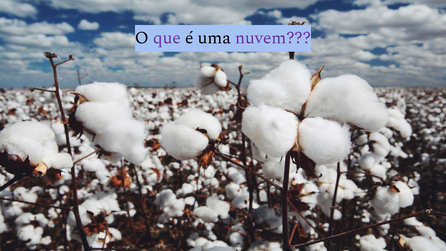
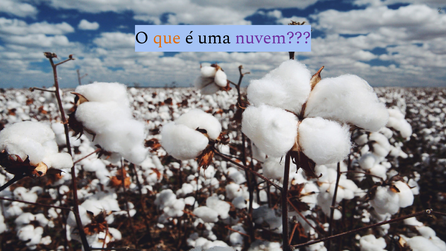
que colour: purple -> orange
